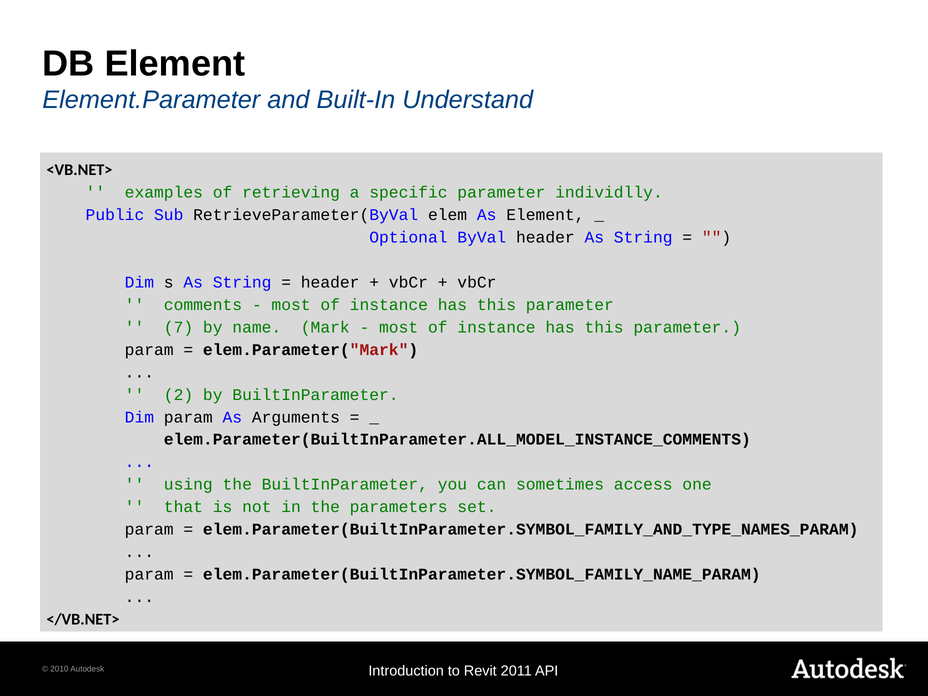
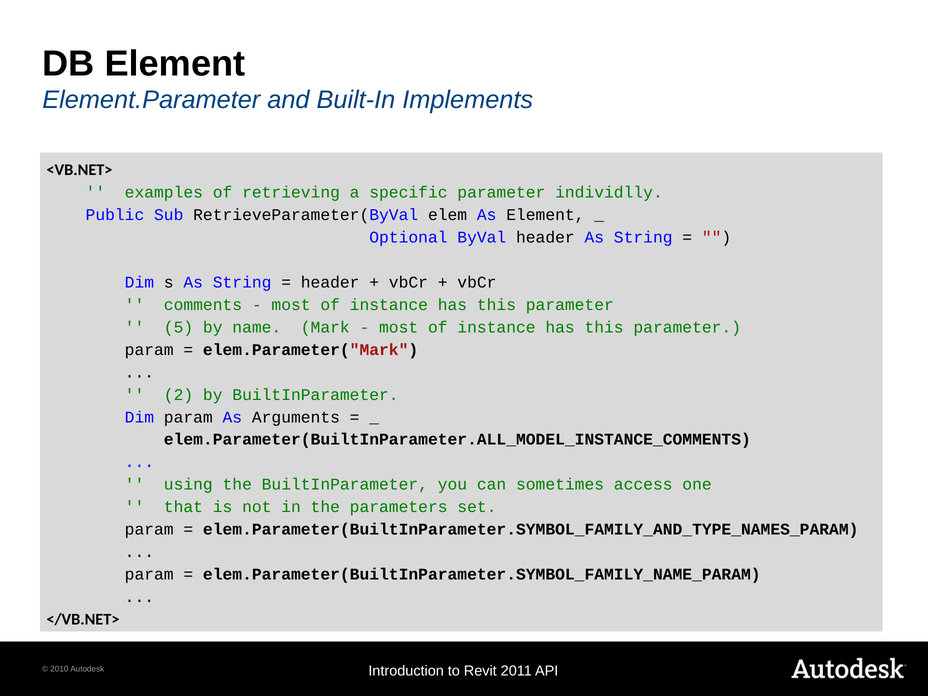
Understand: Understand -> Implements
7: 7 -> 5
